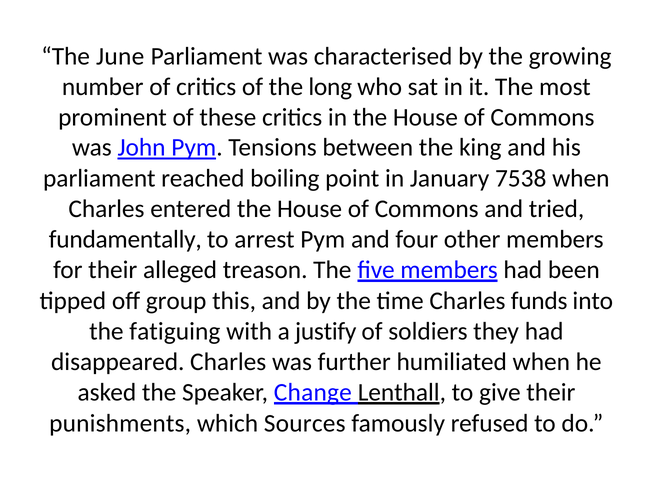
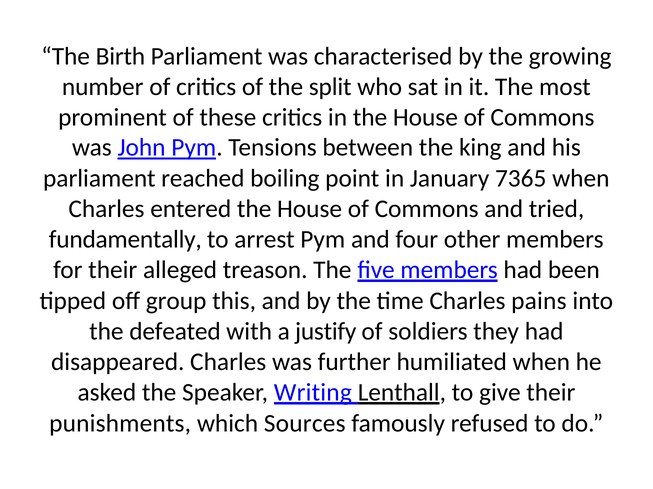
June: June -> Birth
long: long -> split
7538: 7538 -> 7365
funds: funds -> pains
fatiguing: fatiguing -> defeated
Change: Change -> Writing
